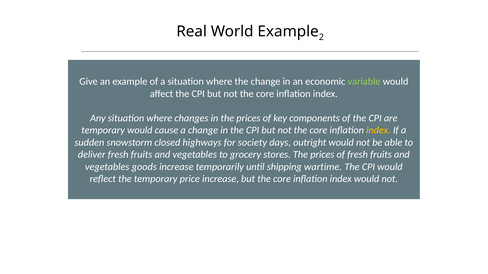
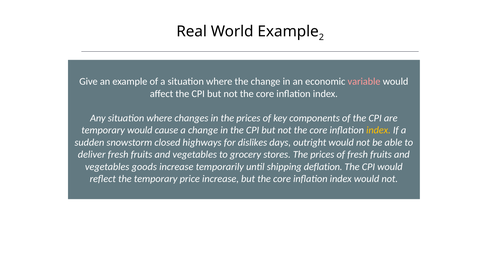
variable colour: light green -> pink
society: society -> dislikes
wartime: wartime -> deflation
